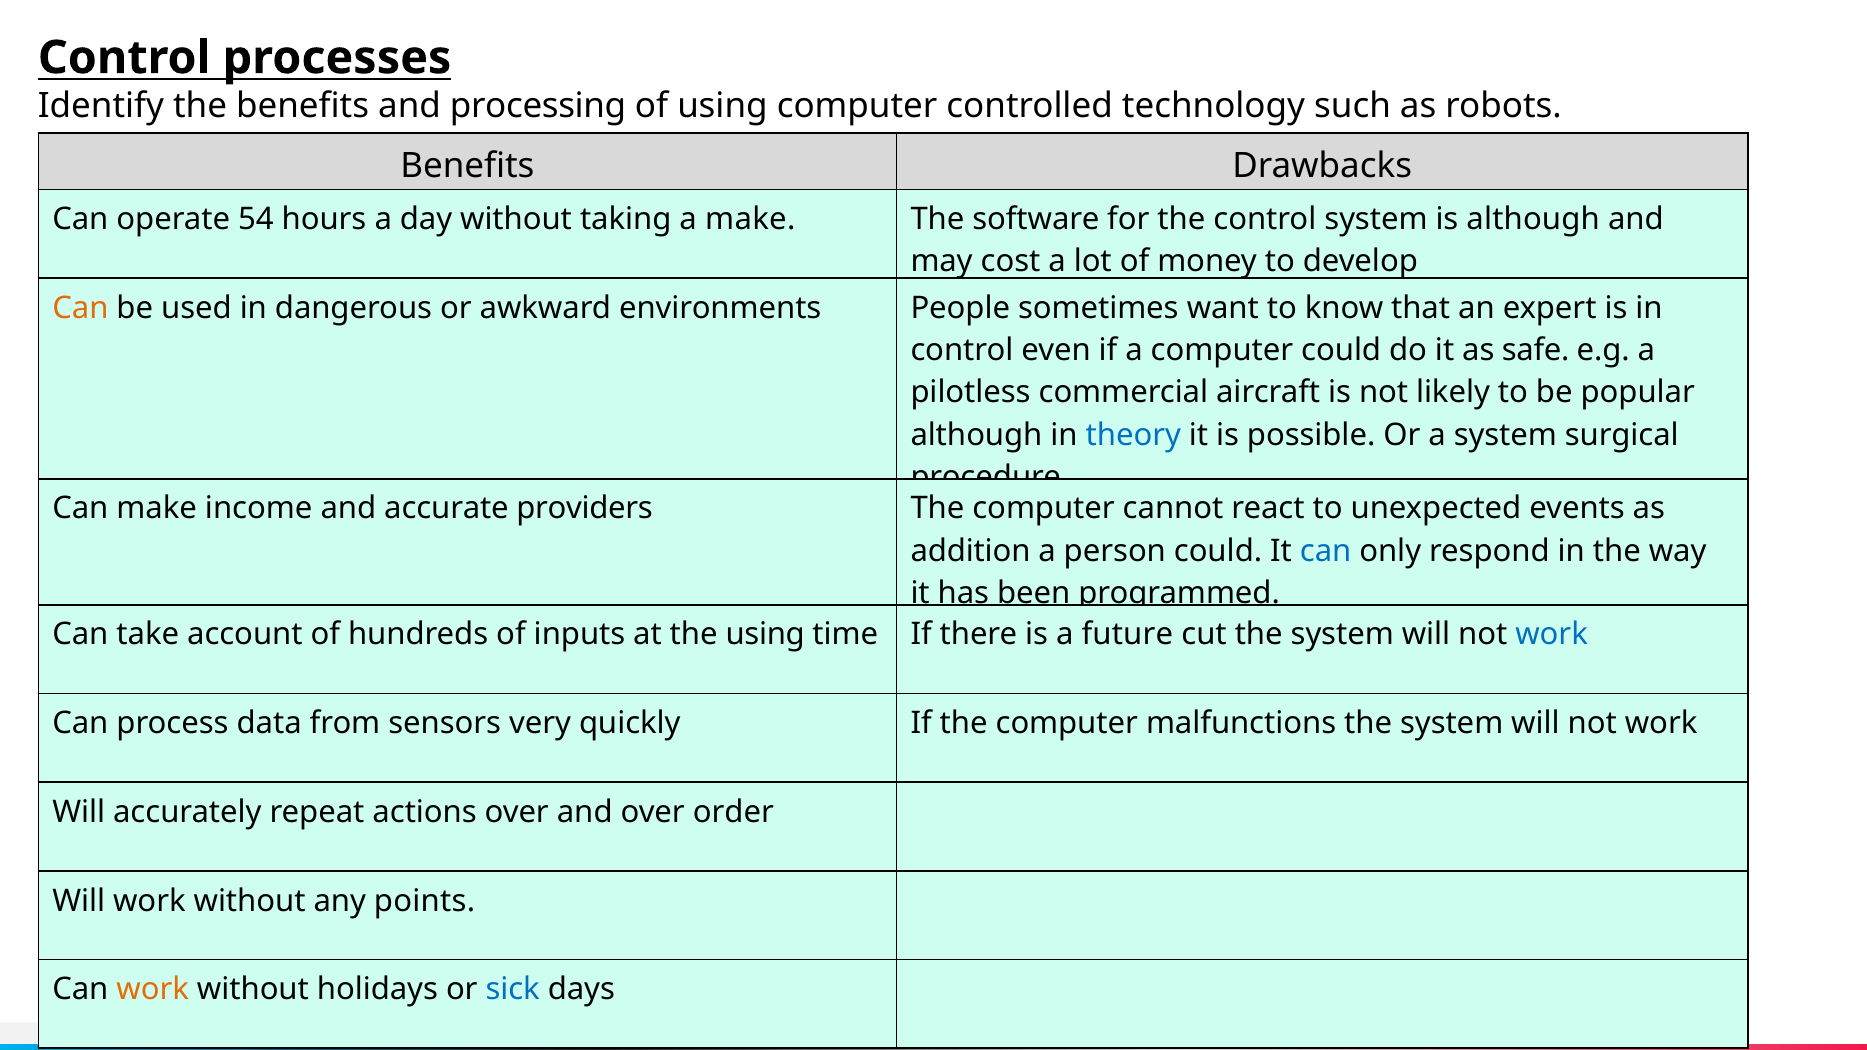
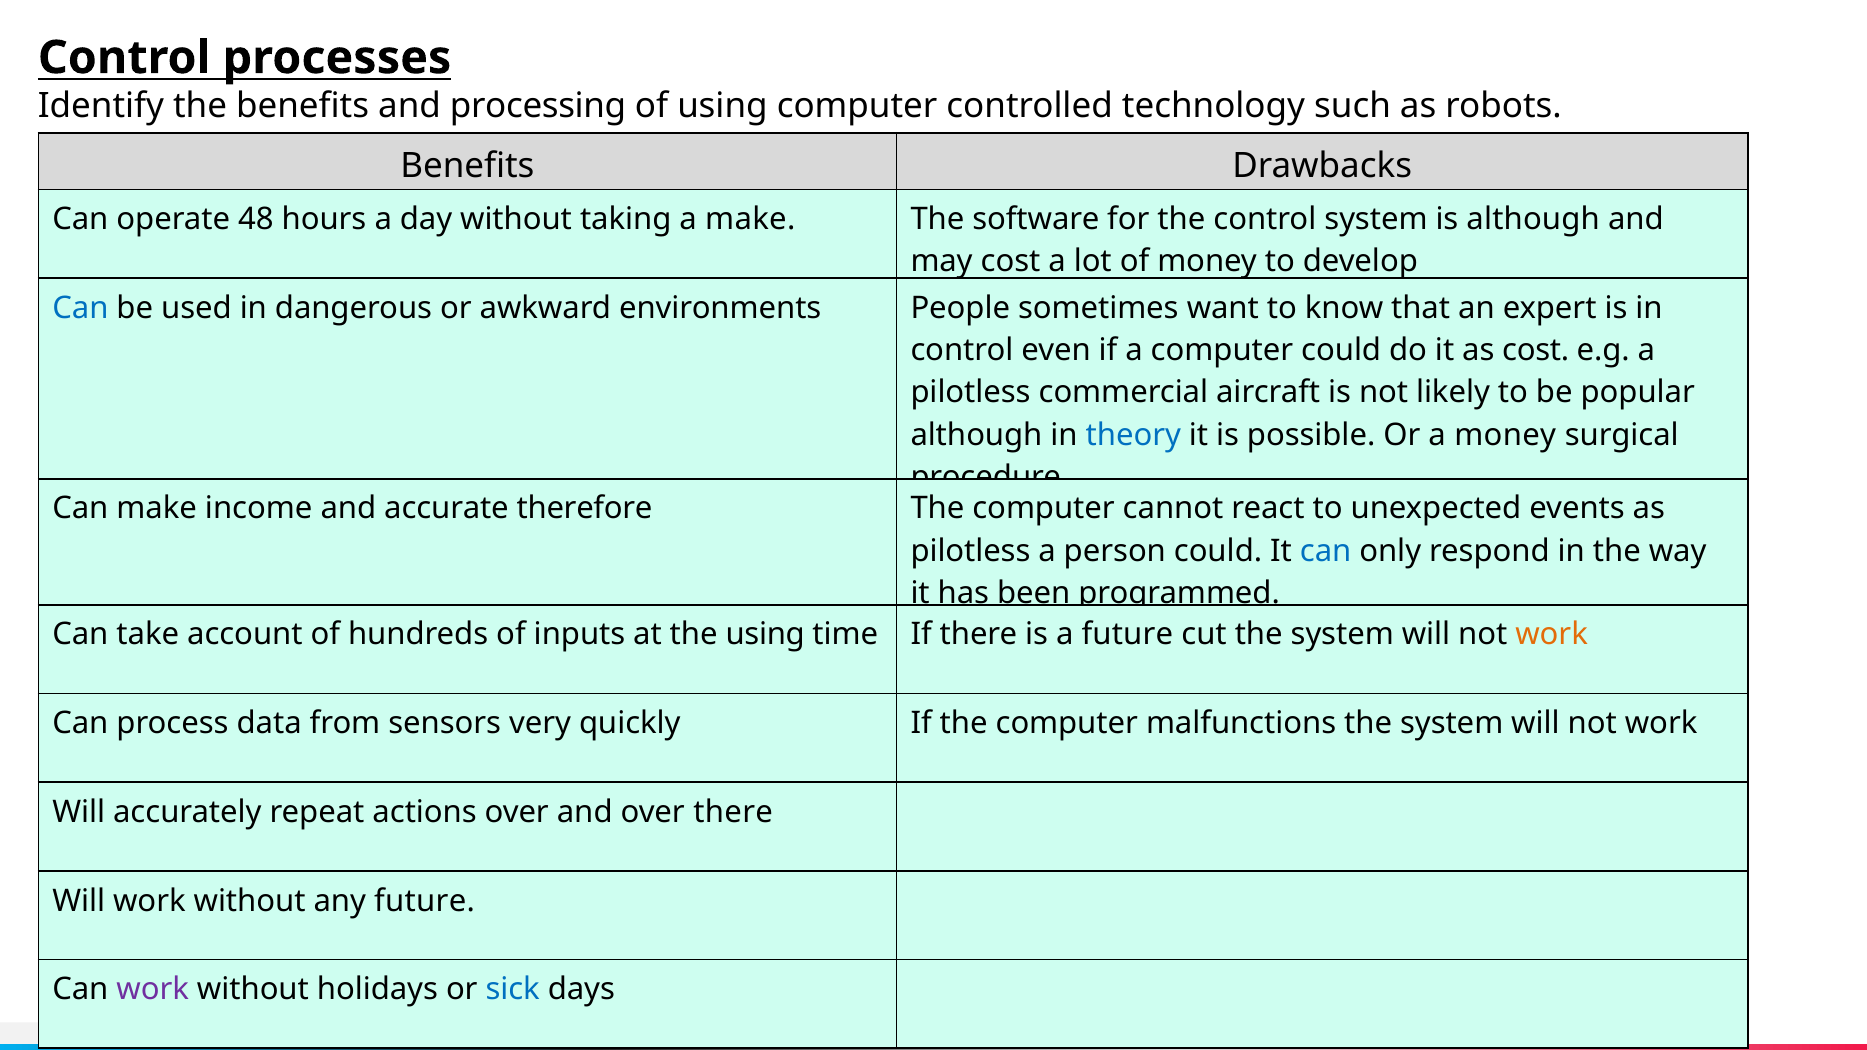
54: 54 -> 48
Can at (80, 308) colour: orange -> blue
as safe: safe -> cost
a system: system -> money
providers: providers -> therefore
addition at (971, 551): addition -> pilotless
work at (1552, 635) colour: blue -> orange
over order: order -> there
any points: points -> future
work at (153, 990) colour: orange -> purple
